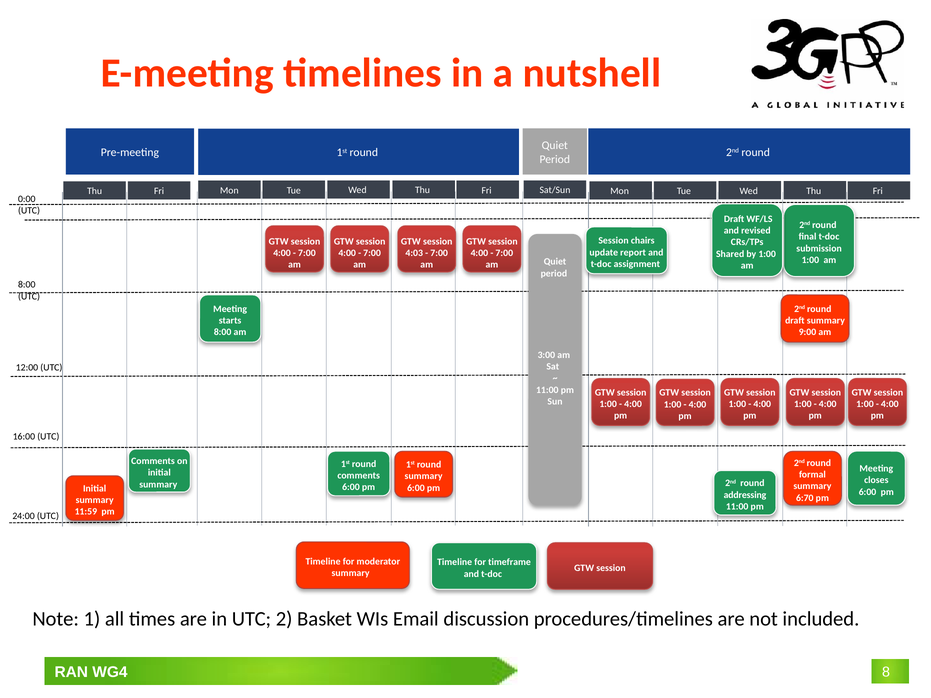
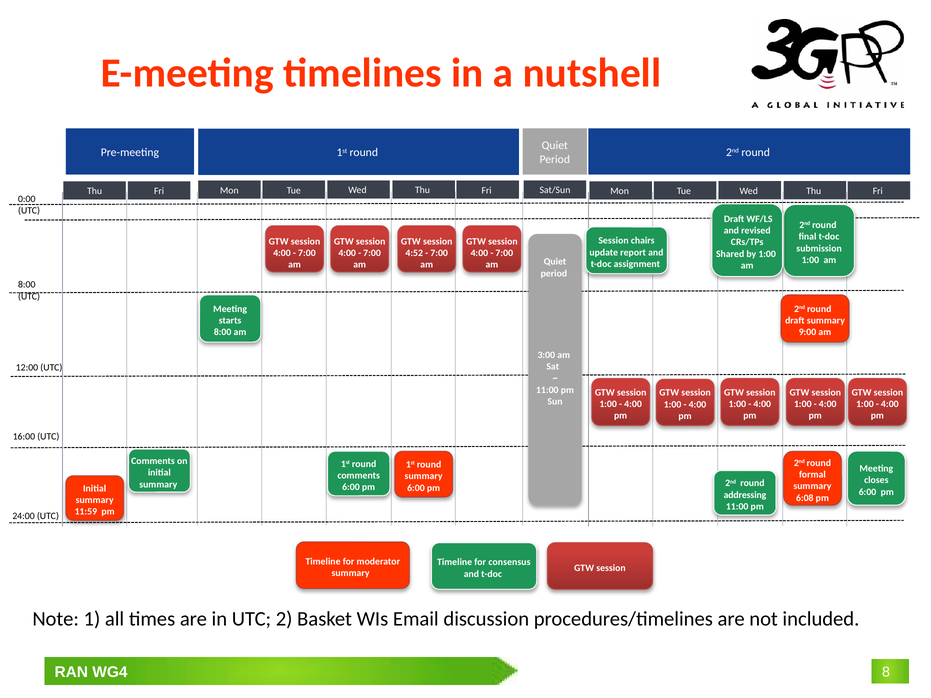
4:03: 4:03 -> 4:52
6:70: 6:70 -> 6:08
timeframe: timeframe -> consensus
